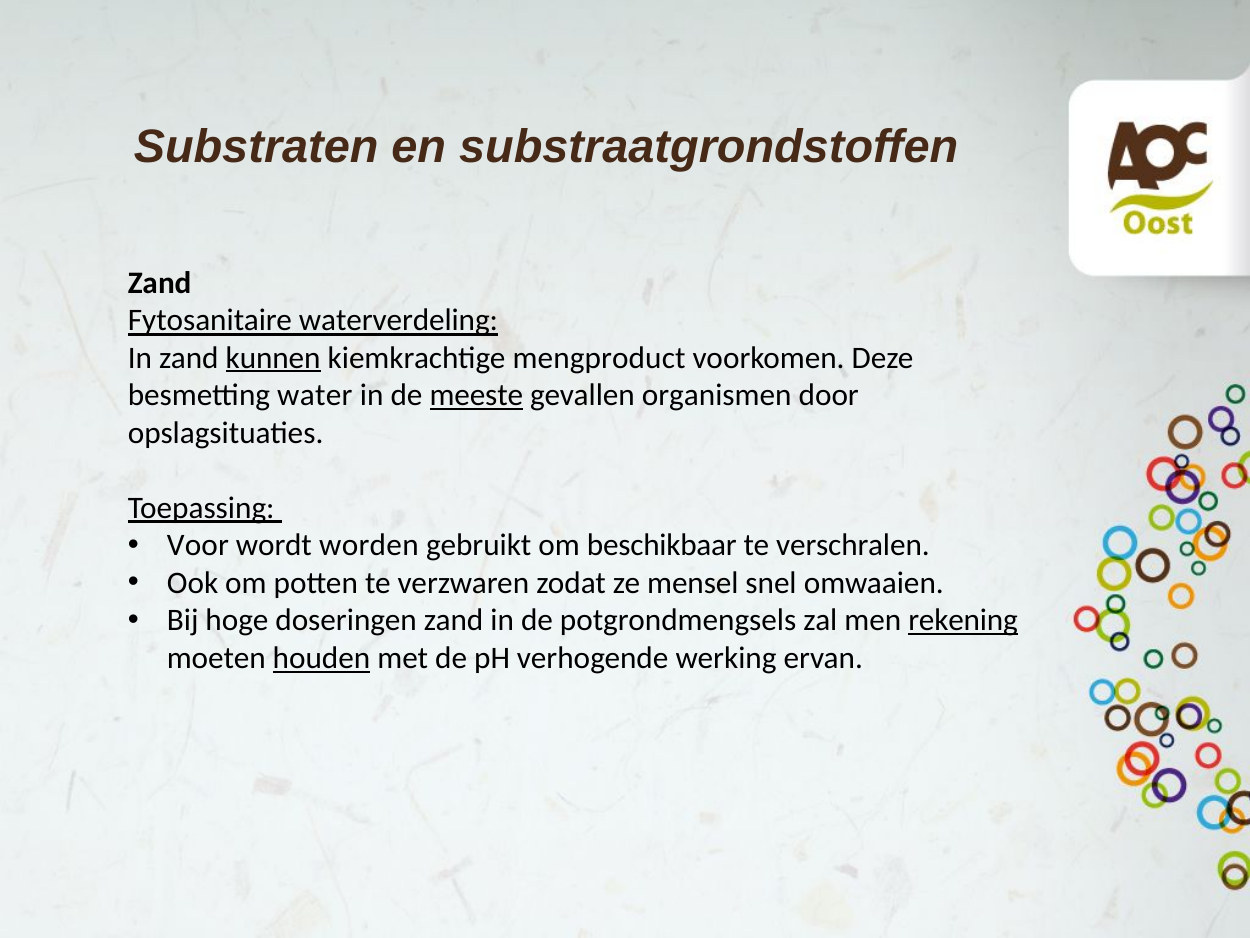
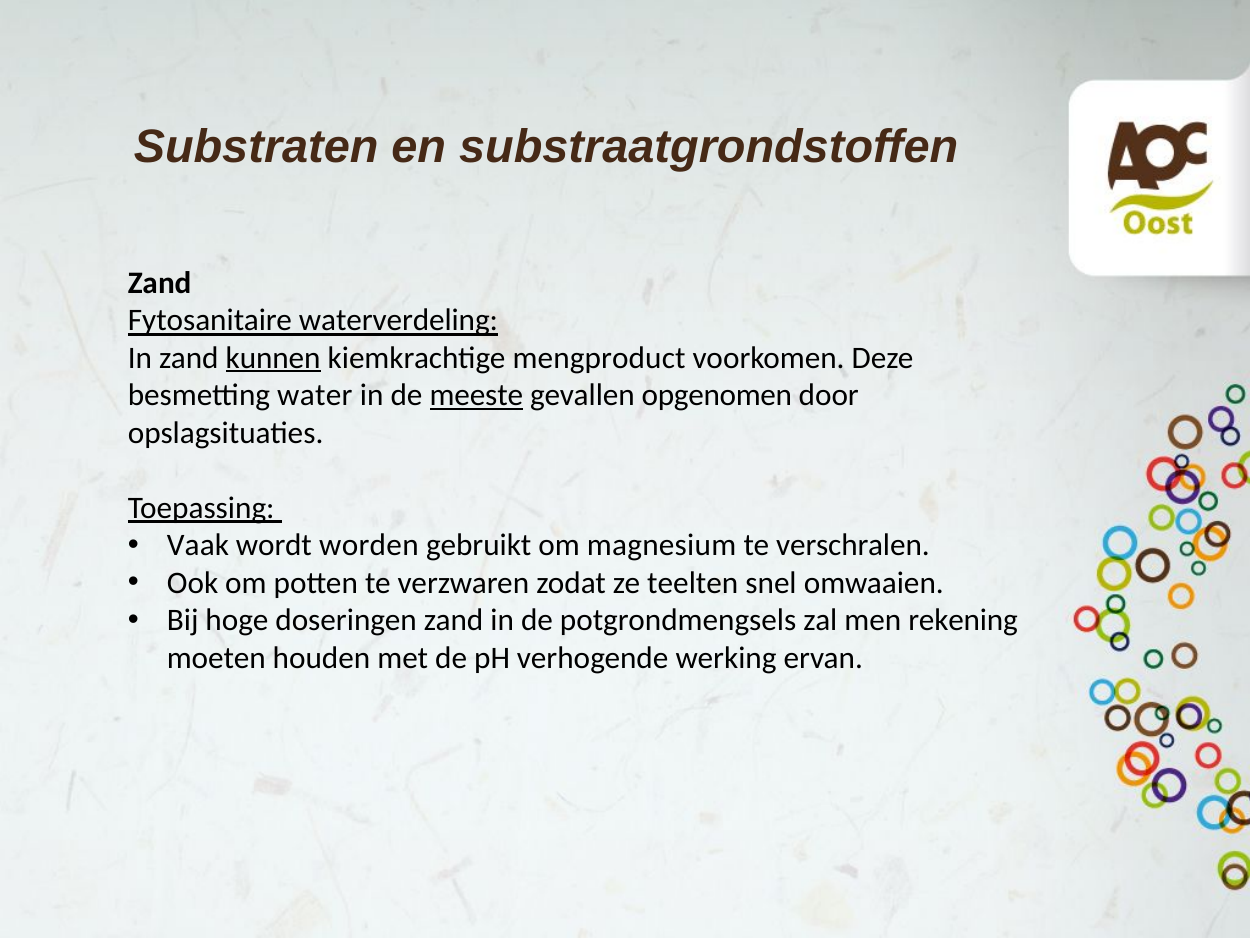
organismen: organismen -> opgenomen
Voor: Voor -> Vaak
beschikbaar: beschikbaar -> magnesium
mensel: mensel -> teelten
rekening underline: present -> none
houden underline: present -> none
